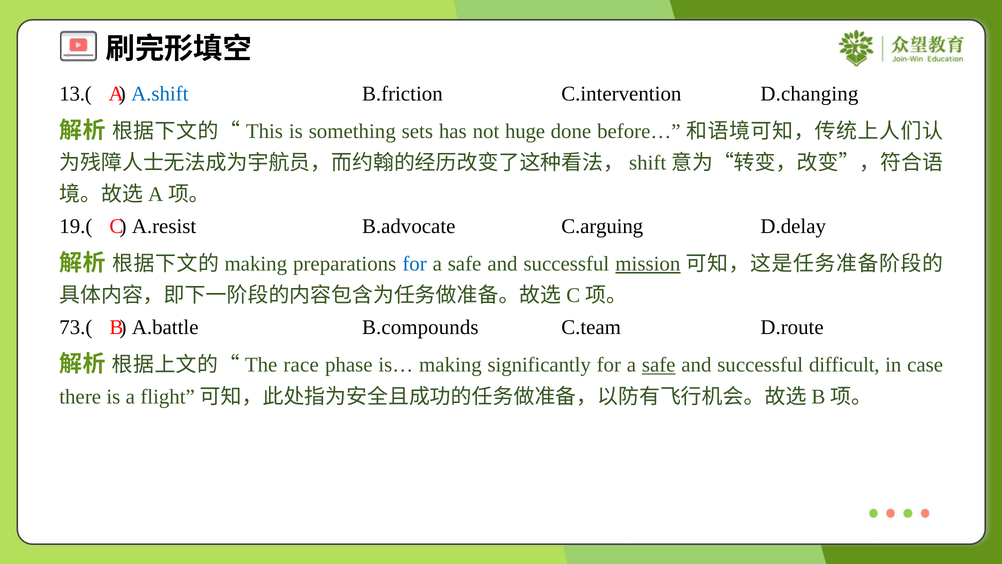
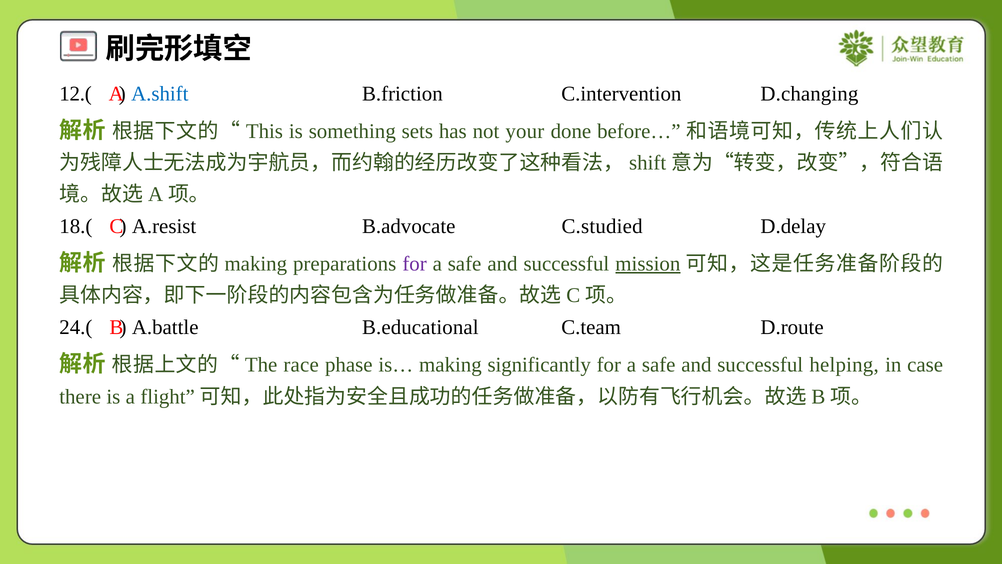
13.(: 13.( -> 12.(
huge: huge -> your
19.(: 19.( -> 18.(
C.arguing: C.arguing -> C.studied
for at (415, 264) colour: blue -> purple
73.(: 73.( -> 24.(
B.compounds: B.compounds -> B.educational
safe at (659, 365) underline: present -> none
difficult: difficult -> helping
